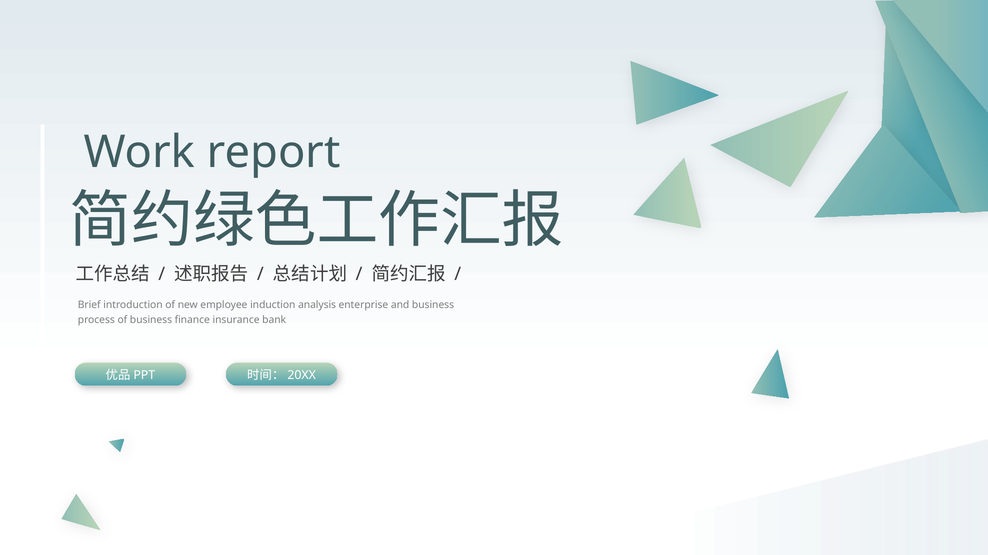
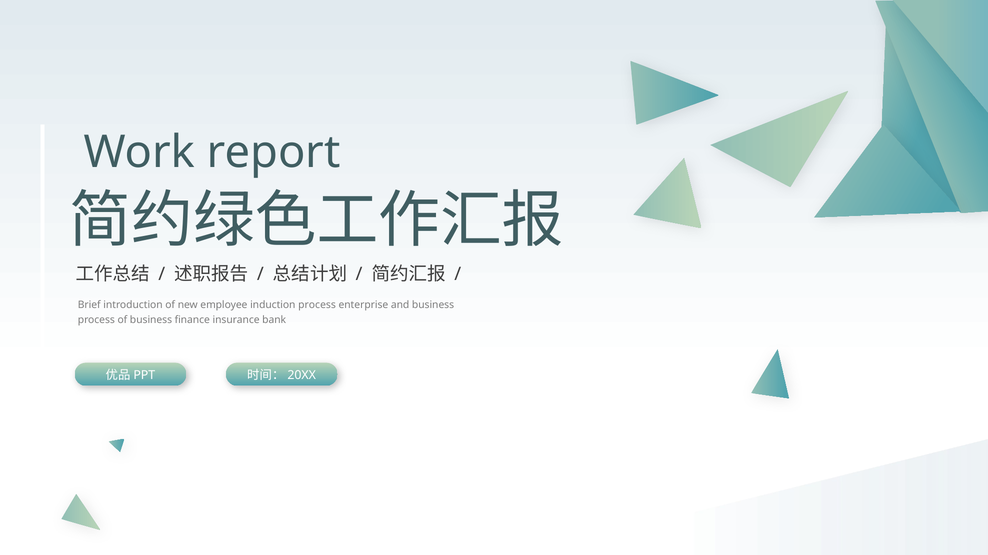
induction analysis: analysis -> process
